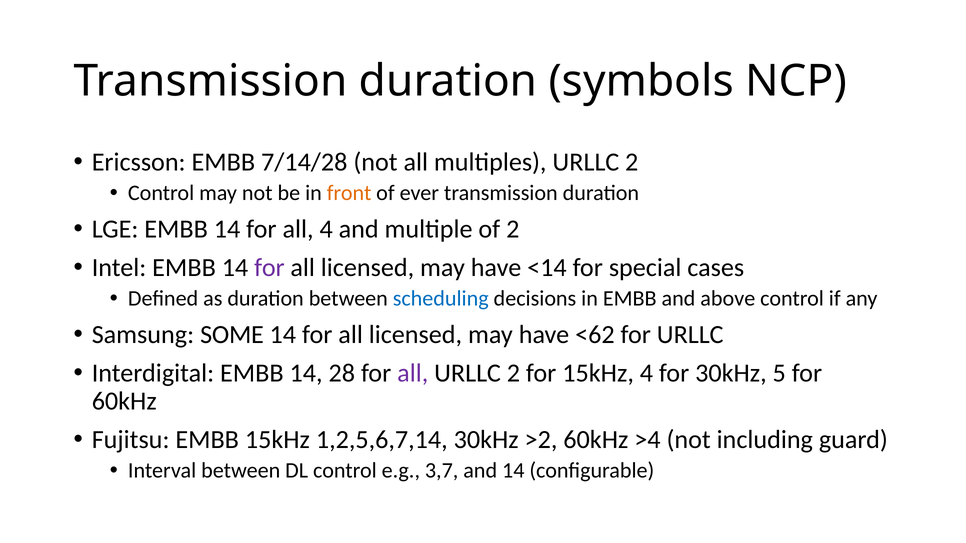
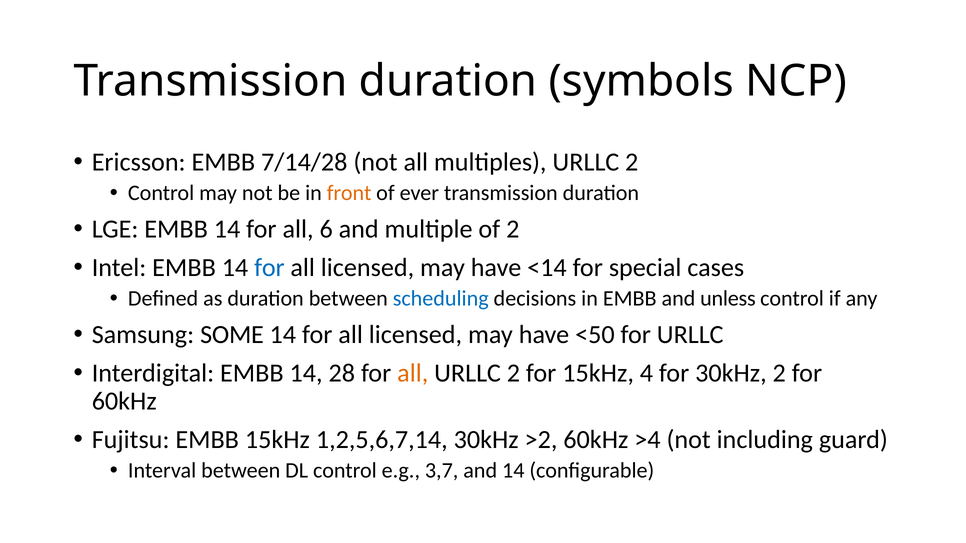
all 4: 4 -> 6
for at (269, 268) colour: purple -> blue
above: above -> unless
<62: <62 -> <50
all at (413, 373) colour: purple -> orange
30kHz 5: 5 -> 2
